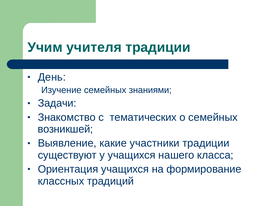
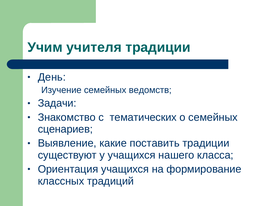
знаниями: знаниями -> ведомств
возникшей: возникшей -> сценариев
участники: участники -> поставить
